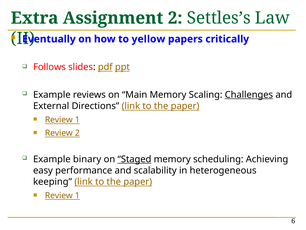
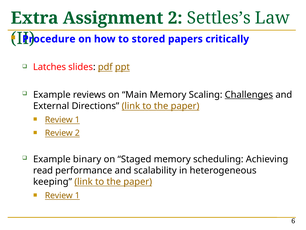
Eventually: Eventually -> Procedure
yellow: yellow -> stored
Follows: Follows -> Latches
Staged underline: present -> none
easy: easy -> read
